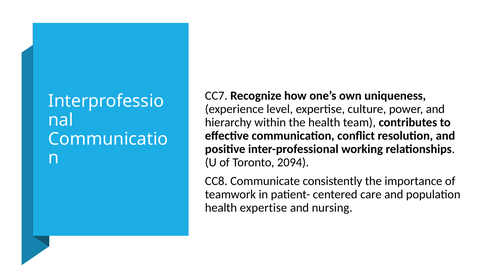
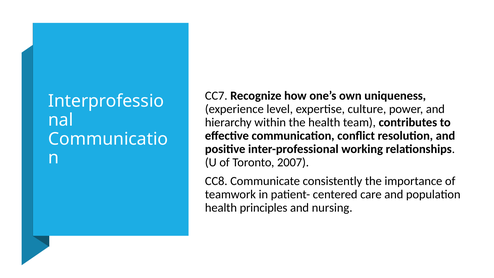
2094: 2094 -> 2007
health expertise: expertise -> principles
